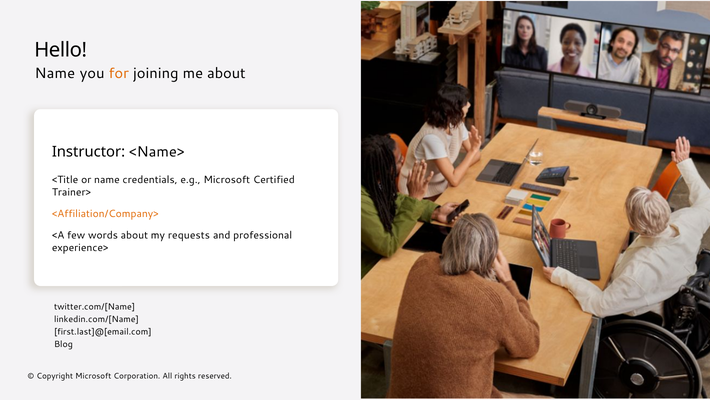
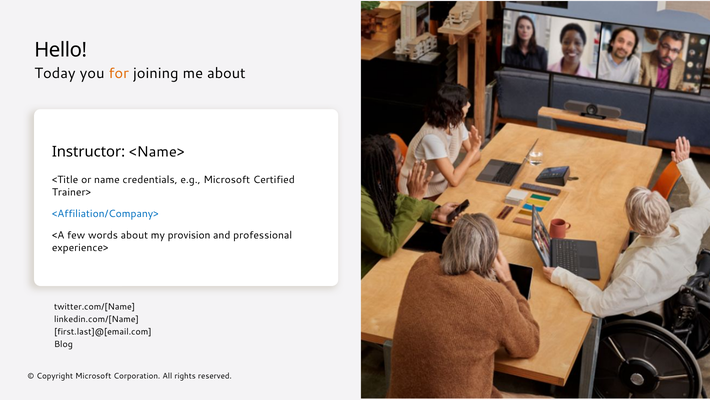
Name at (55, 73): Name -> Today
<Affiliation/Company> colour: orange -> blue
requests: requests -> provision
